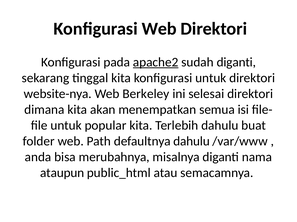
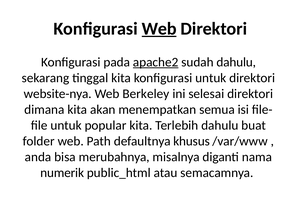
Web at (159, 29) underline: none -> present
sudah diganti: diganti -> dahulu
defaultnya dahulu: dahulu -> khusus
ataupun: ataupun -> numerik
